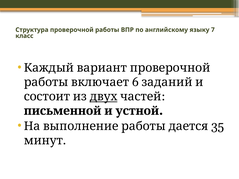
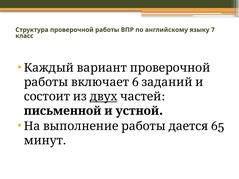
35: 35 -> 65
